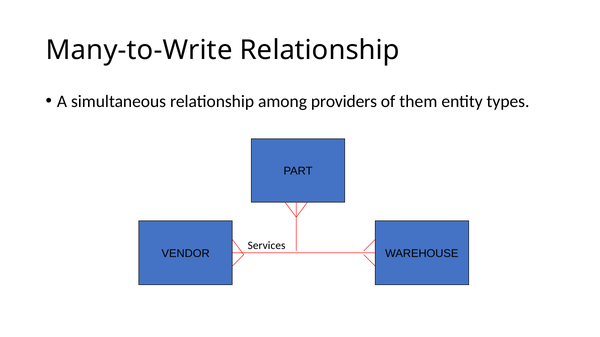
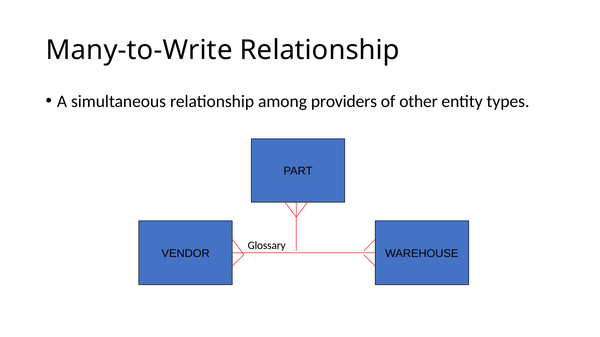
them: them -> other
Services: Services -> Glossary
